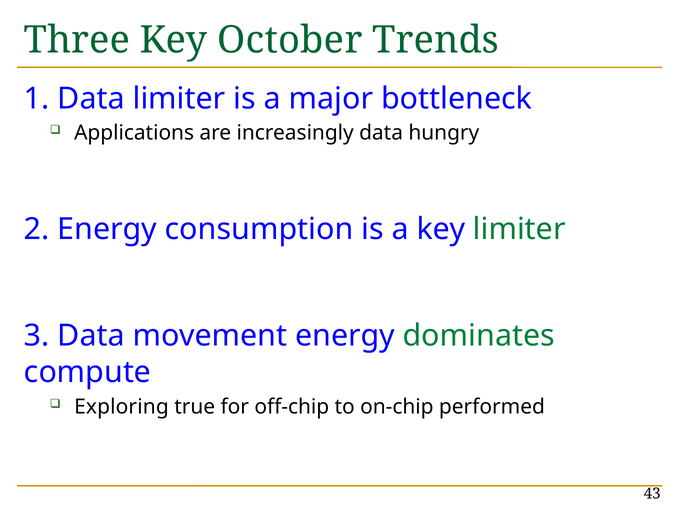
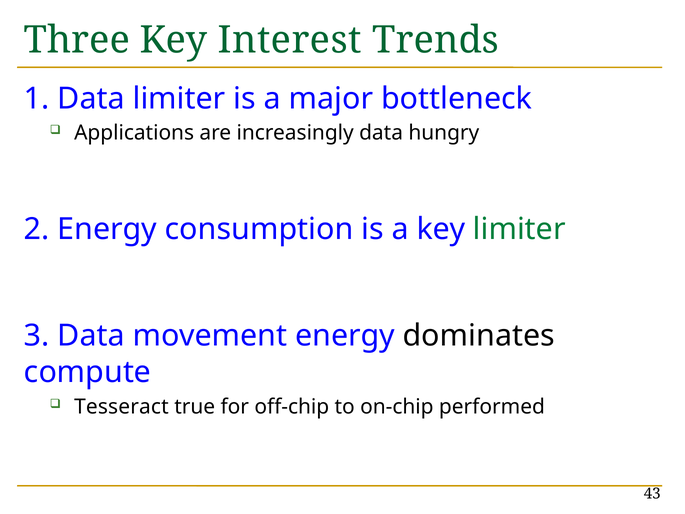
October: October -> Interest
dominates colour: green -> black
Exploring: Exploring -> Tesseract
